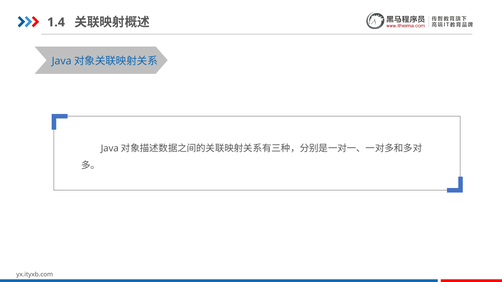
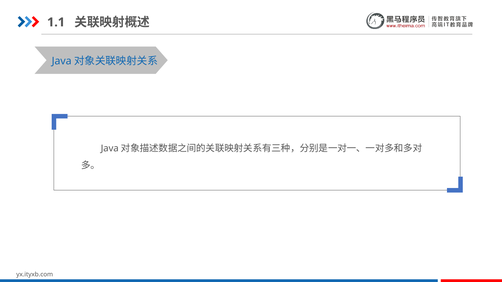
1.4: 1.4 -> 1.1
